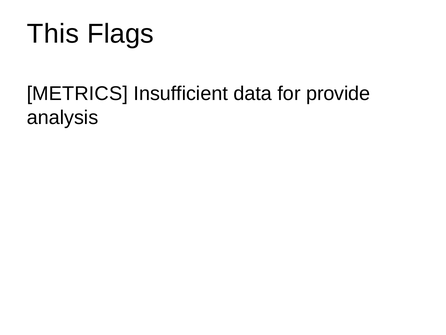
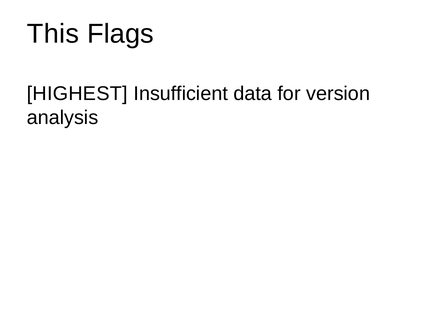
METRICS: METRICS -> HIGHEST
provide: provide -> version
